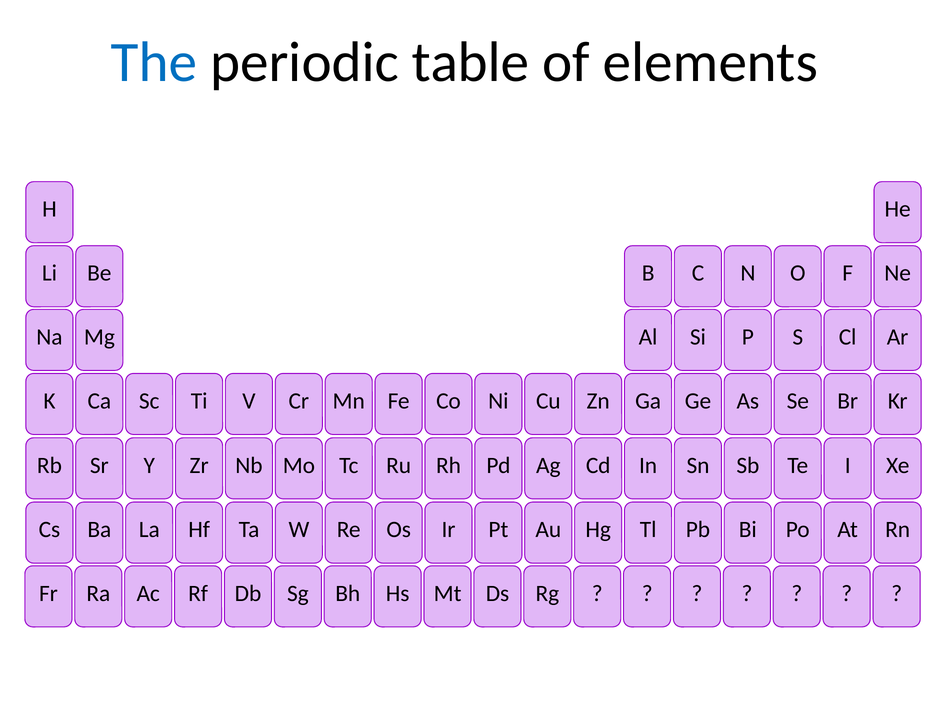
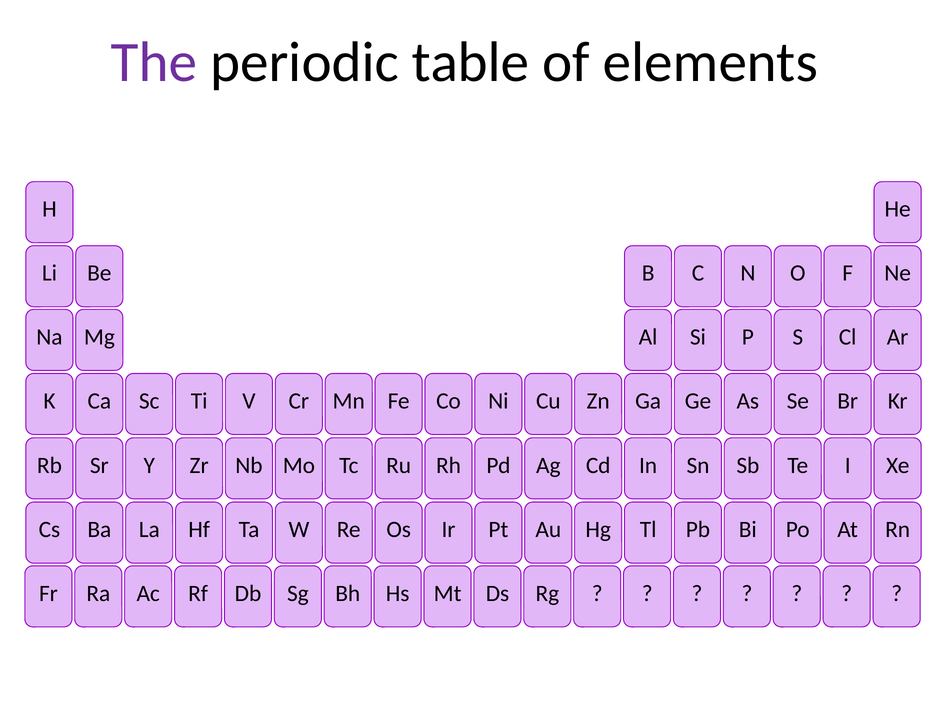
The colour: blue -> purple
